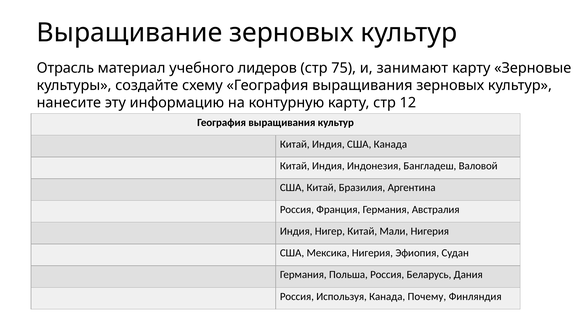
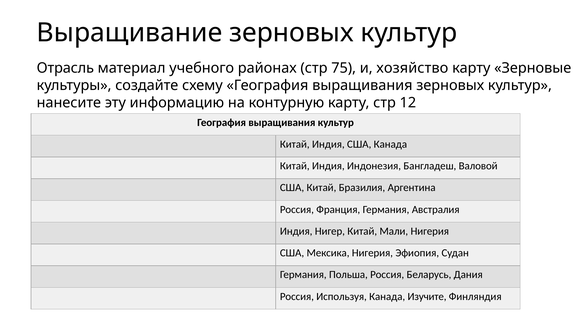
лидеров: лидеров -> районах
занимают: занимают -> хозяйство
Почему: Почему -> Изучите
